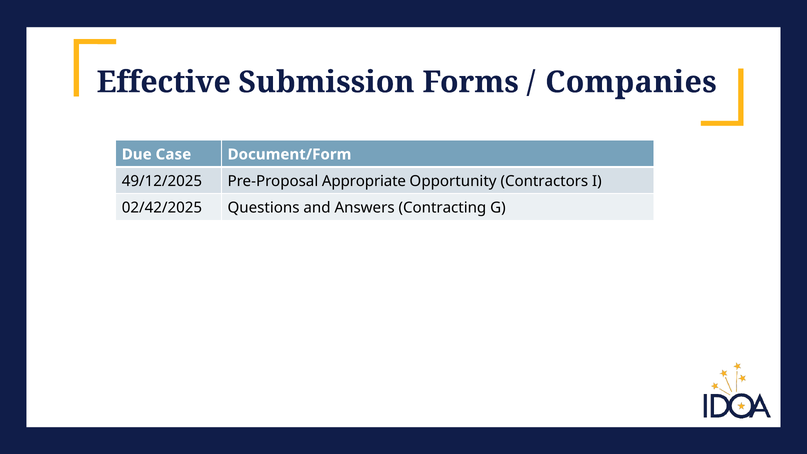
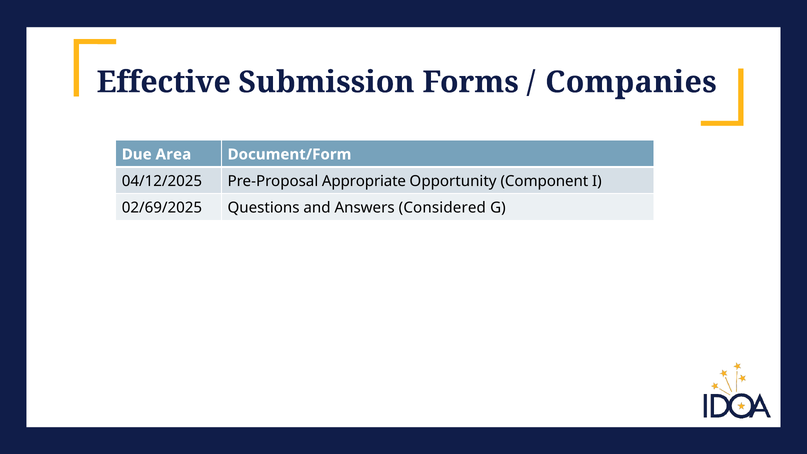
Case: Case -> Area
49/12/2025: 49/12/2025 -> 04/12/2025
Contractors: Contractors -> Component
02/42/2025: 02/42/2025 -> 02/69/2025
Contracting: Contracting -> Considered
